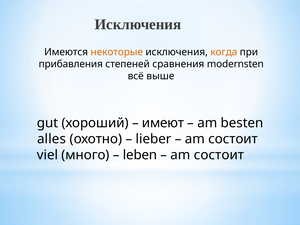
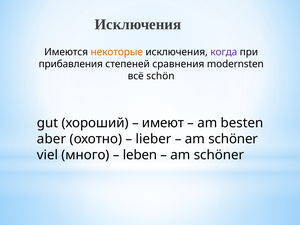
когда colour: orange -> purple
выше: выше -> schön
alles: alles -> aber
состоит at (233, 139): состоит -> schöner
состоит at (219, 155): состоит -> schöner
